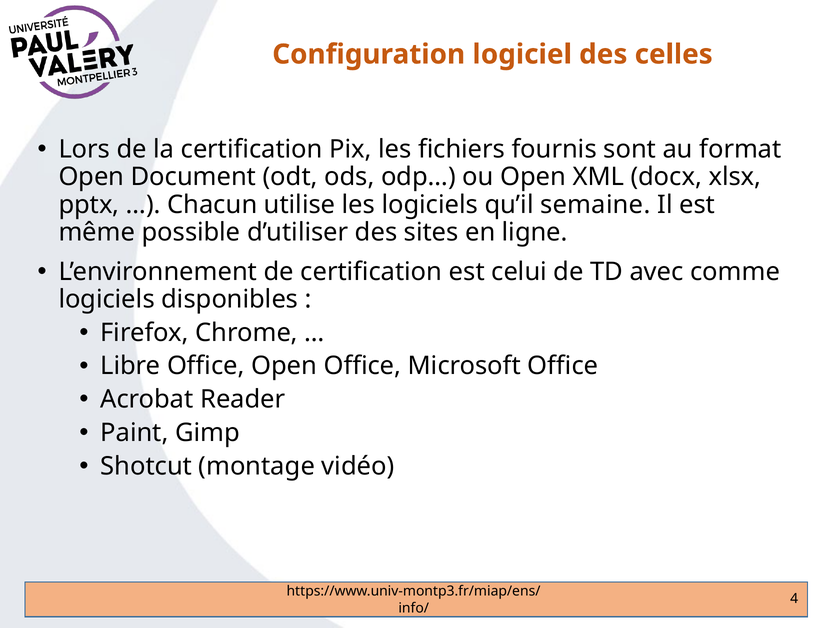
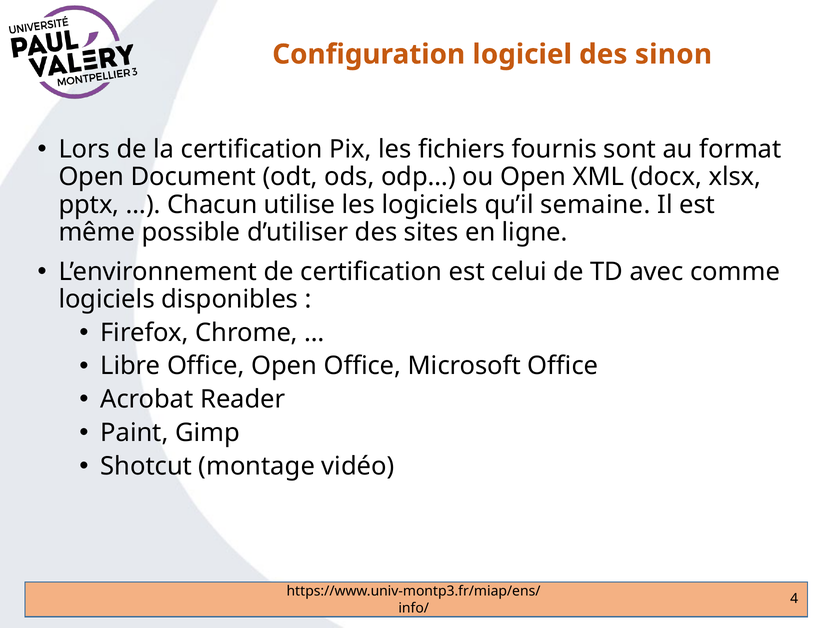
celles: celles -> sinon
